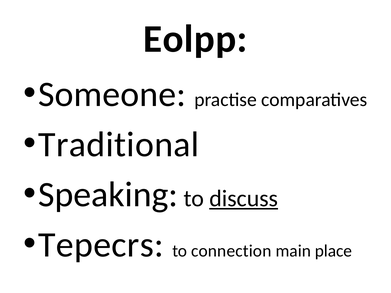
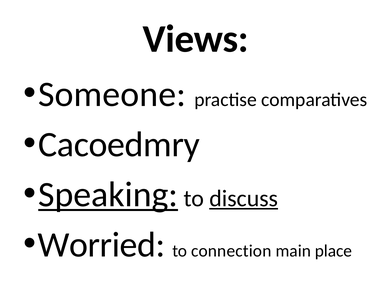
Eolpp: Eolpp -> Views
Traditional: Traditional -> Cacoedmry
Speaking underline: none -> present
Tepecrs: Tepecrs -> Worried
